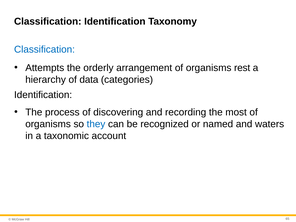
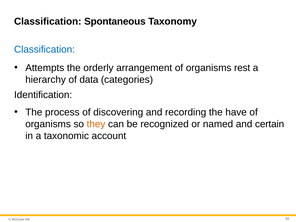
Classification Identification: Identification -> Spontaneous
most: most -> have
they colour: blue -> orange
waters: waters -> certain
